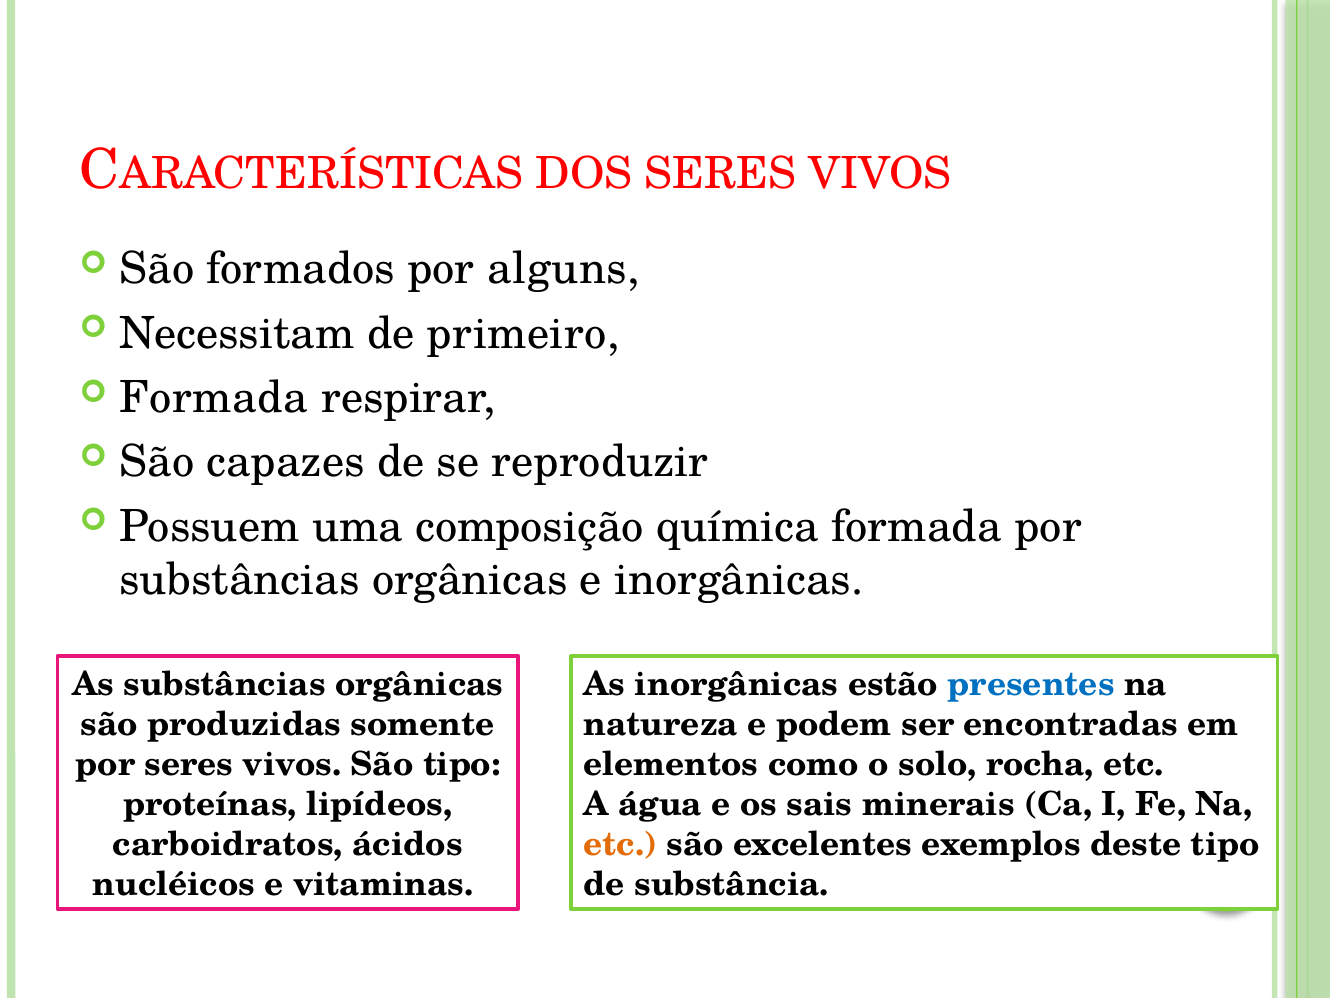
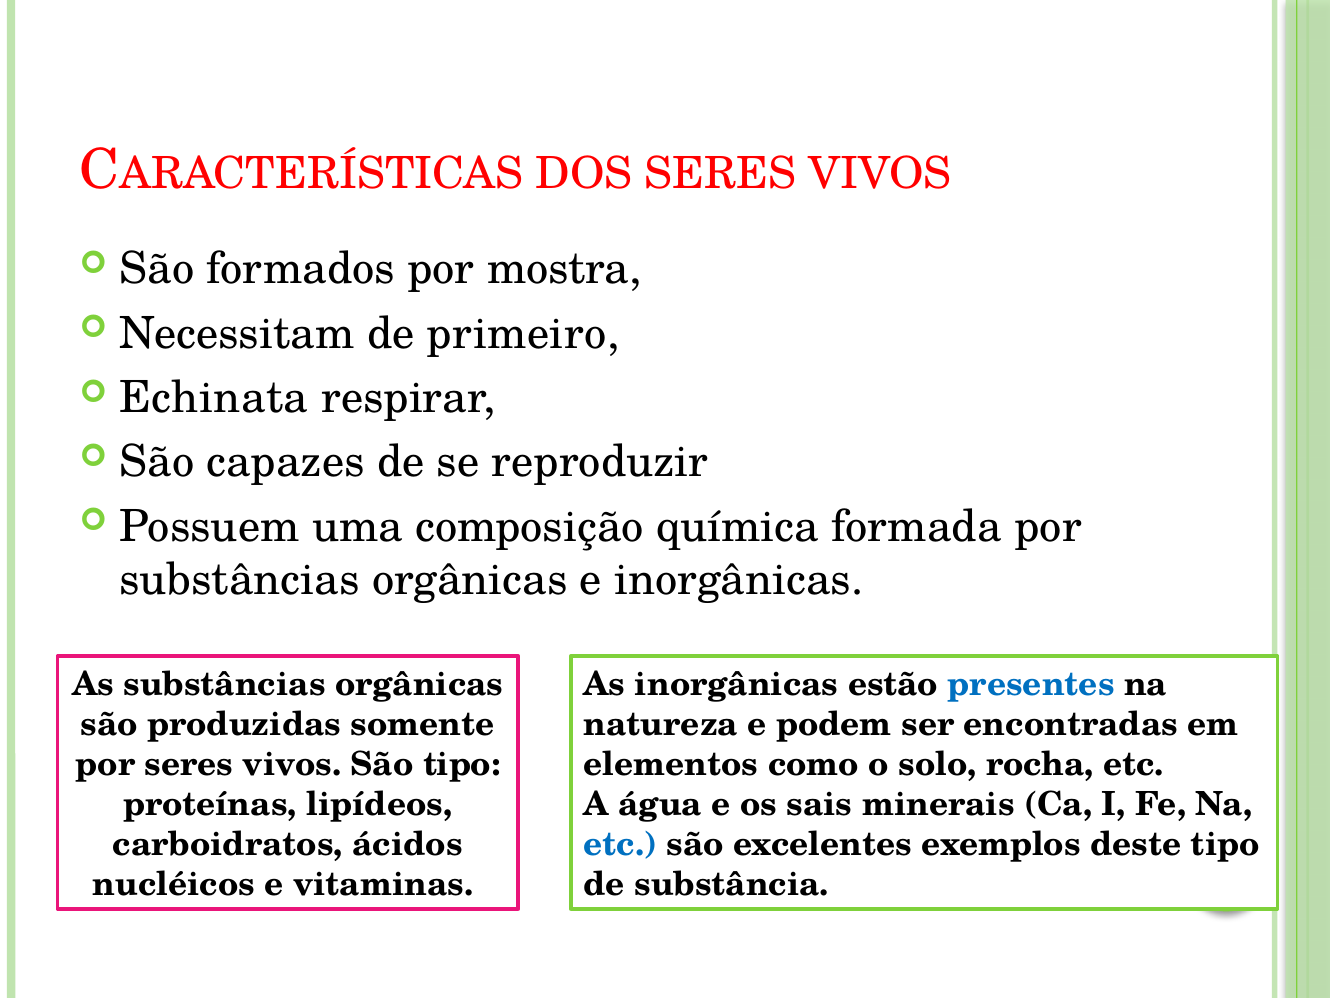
alguns: alguns -> mostra
Formada at (214, 398): Formada -> Echinata
etc at (620, 844) colour: orange -> blue
